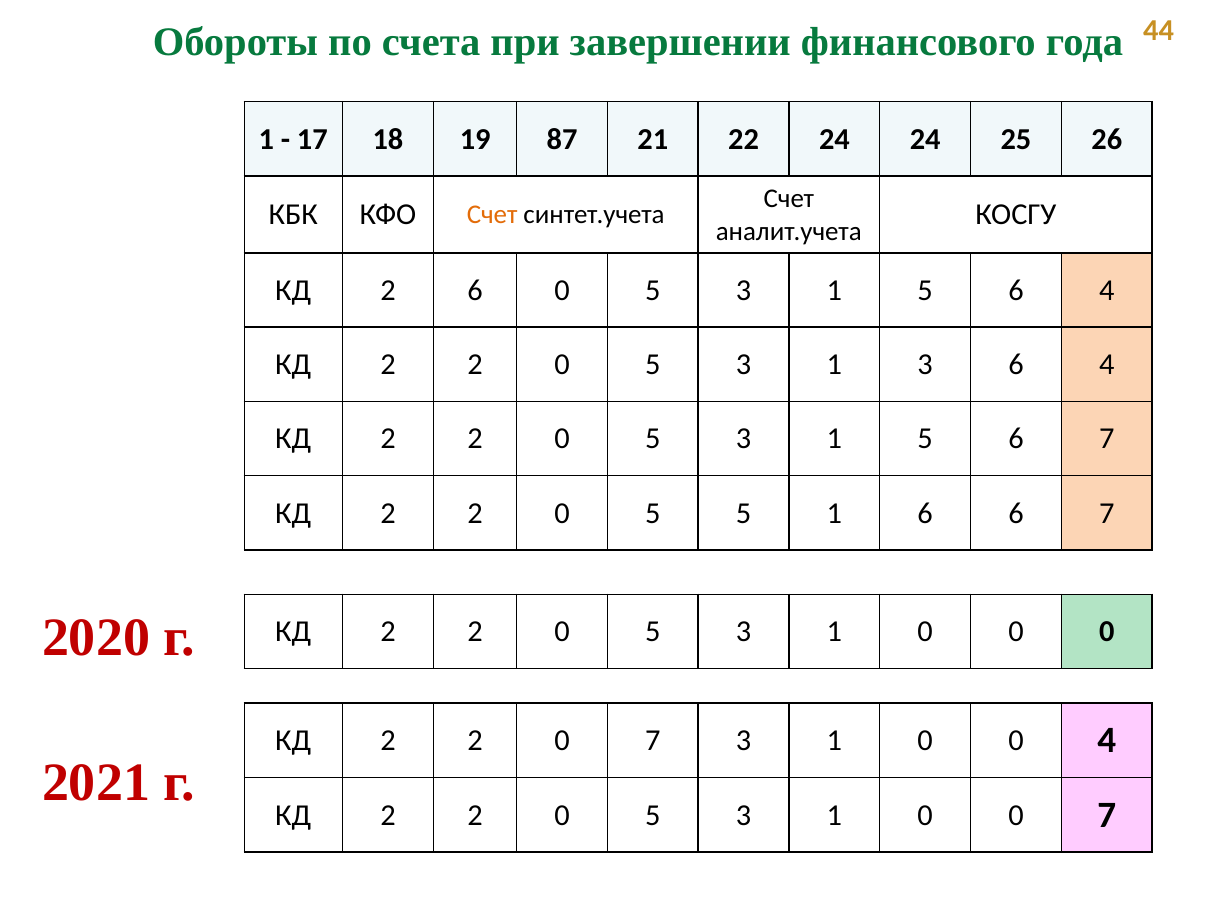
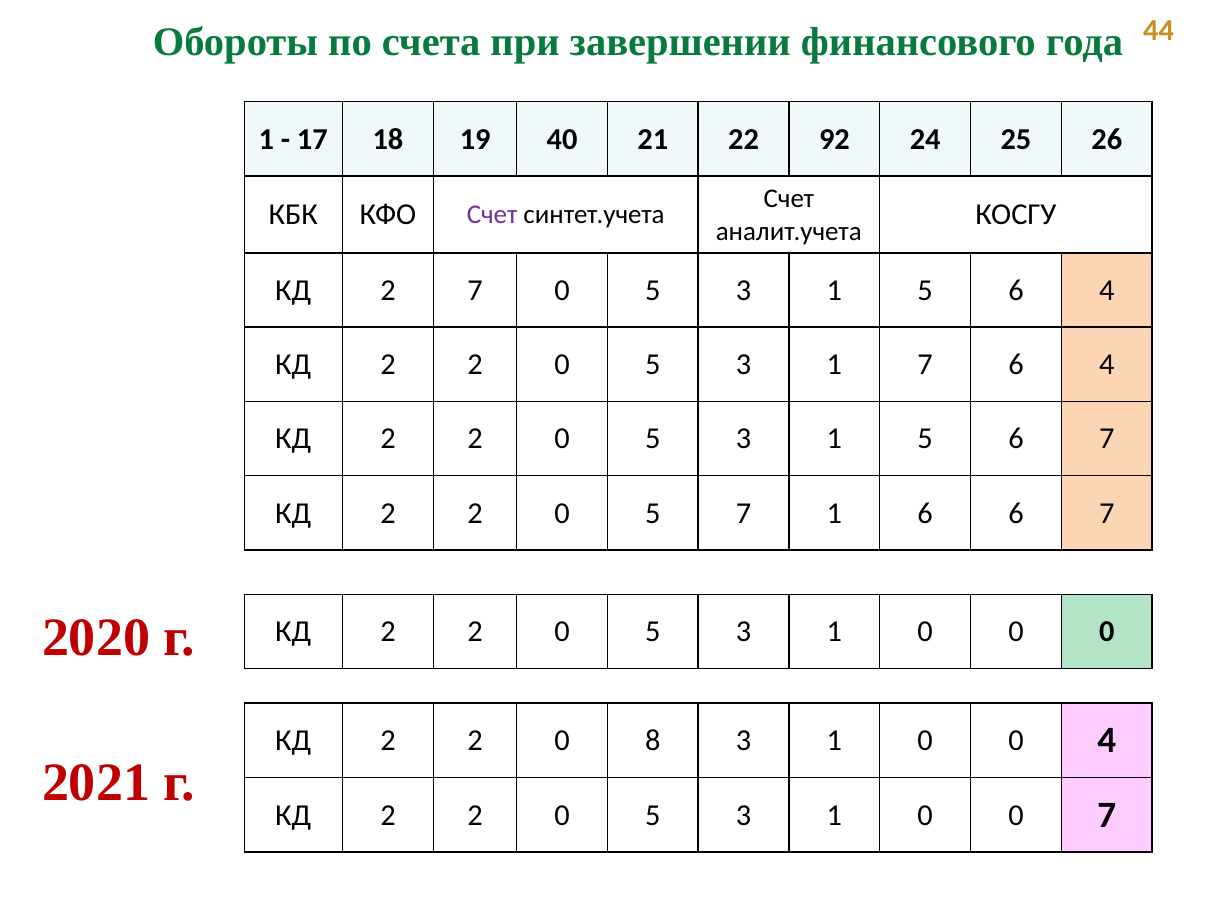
87: 87 -> 40
22 24: 24 -> 92
Счет at (492, 215) colour: orange -> purple
2 6: 6 -> 7
1 3: 3 -> 7
5 5: 5 -> 7
2 0 7: 7 -> 8
